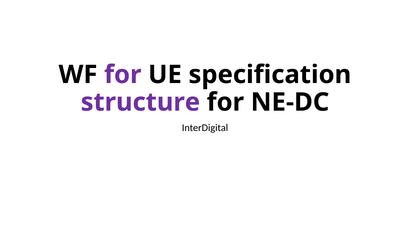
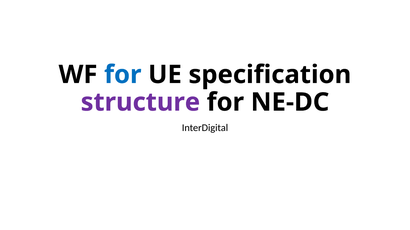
for at (123, 75) colour: purple -> blue
